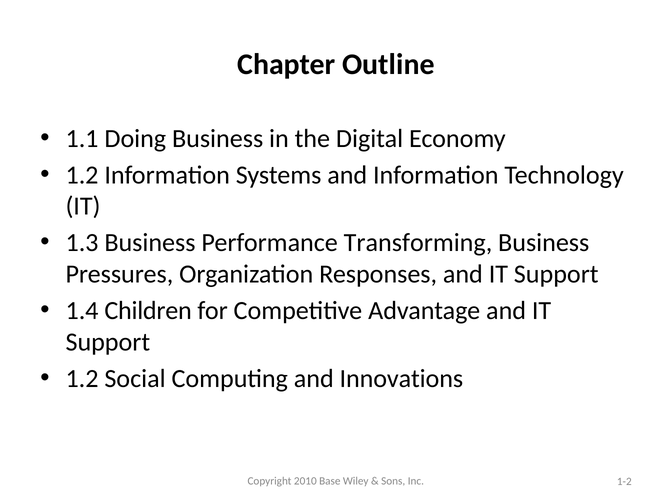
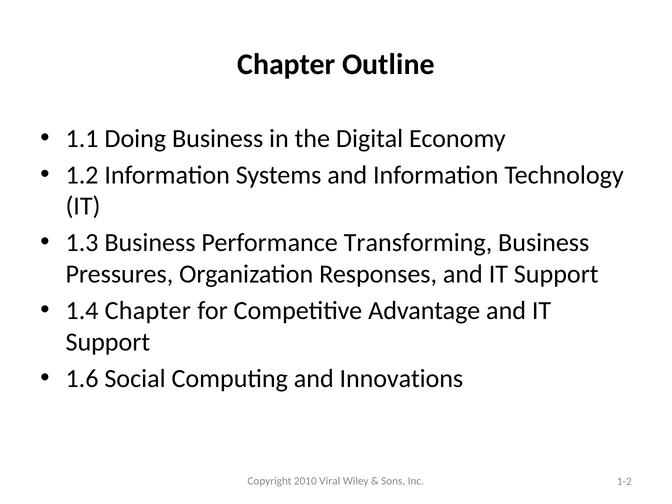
1.4 Children: Children -> Chapter
1.2 at (82, 378): 1.2 -> 1.6
Base: Base -> Viral
